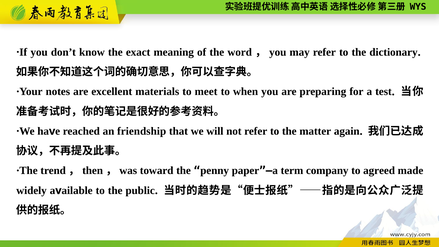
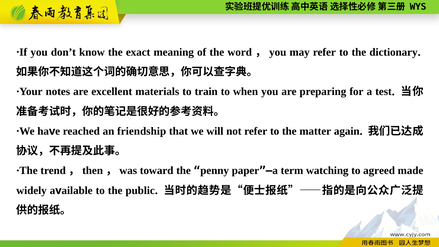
meet: meet -> train
company: company -> watching
